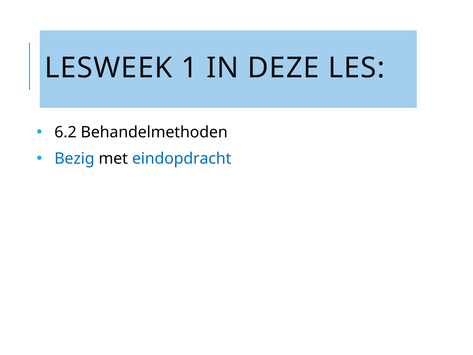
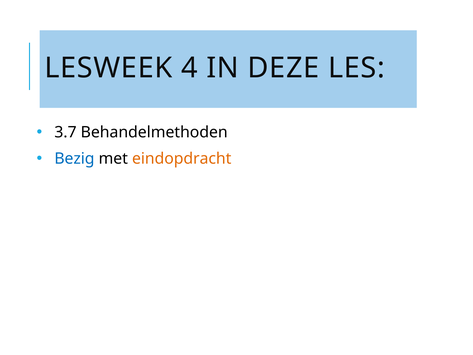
1: 1 -> 4
6.2: 6.2 -> 3.7
eindopdracht colour: blue -> orange
